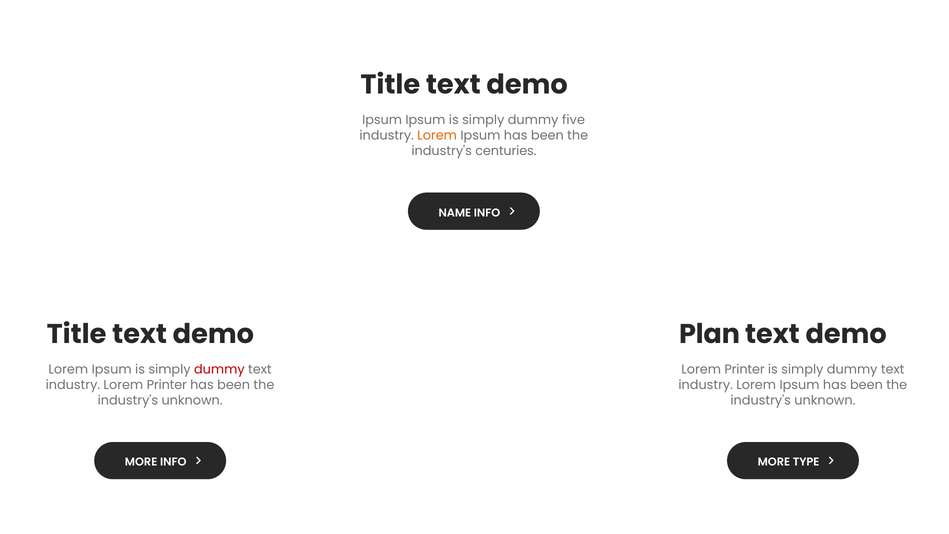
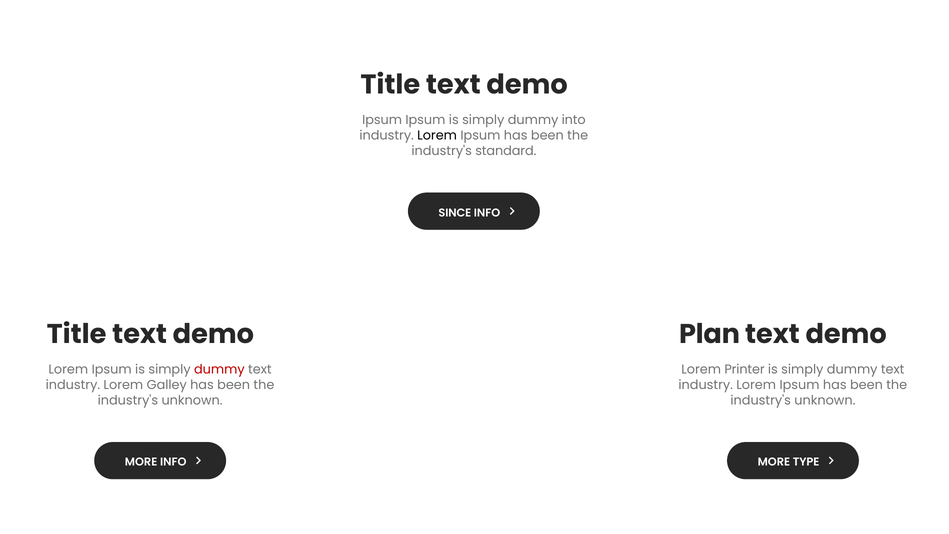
five: five -> into
Lorem at (437, 135) colour: orange -> black
centuries: centuries -> standard
NAME: NAME -> SINCE
industry Lorem Printer: Printer -> Galley
